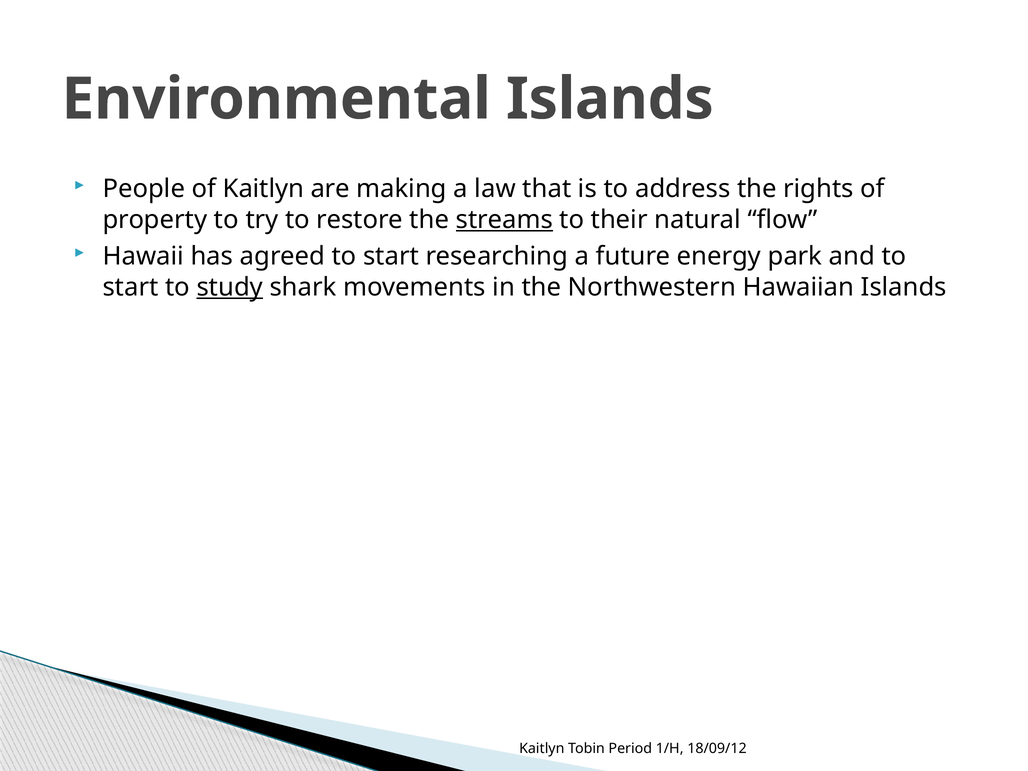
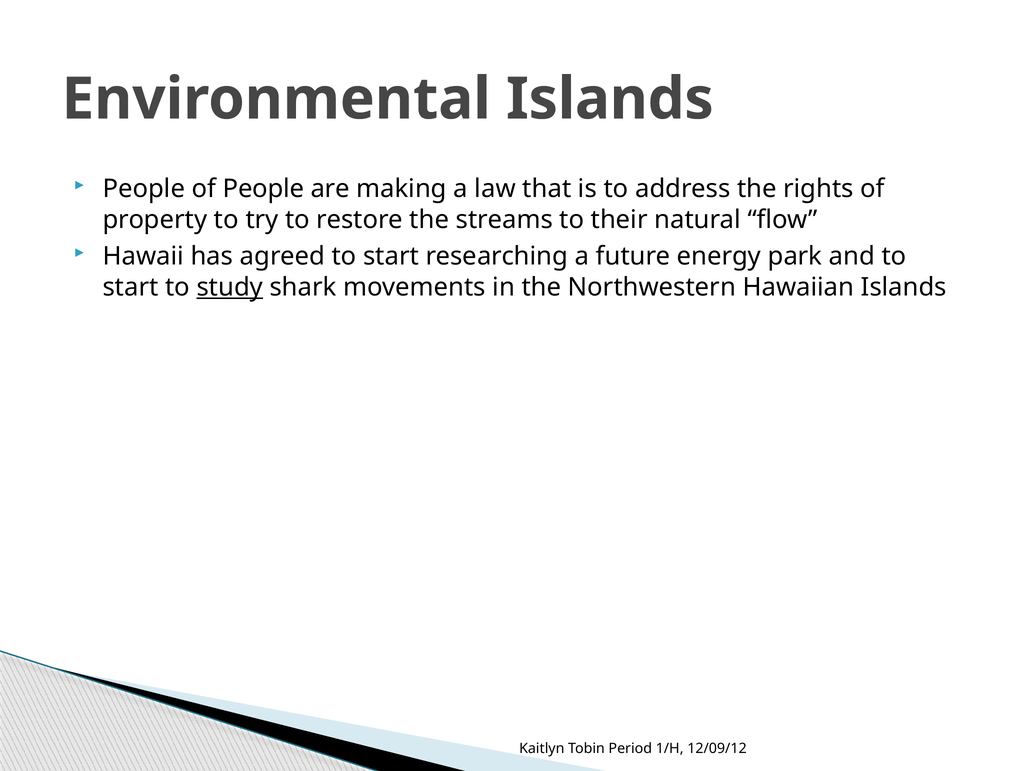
of Kaitlyn: Kaitlyn -> People
streams underline: present -> none
18/09/12: 18/09/12 -> 12/09/12
